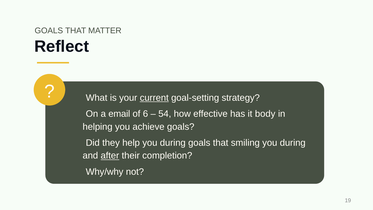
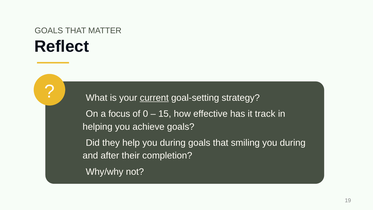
email: email -> focus
6: 6 -> 0
54: 54 -> 15
body: body -> track
after underline: present -> none
